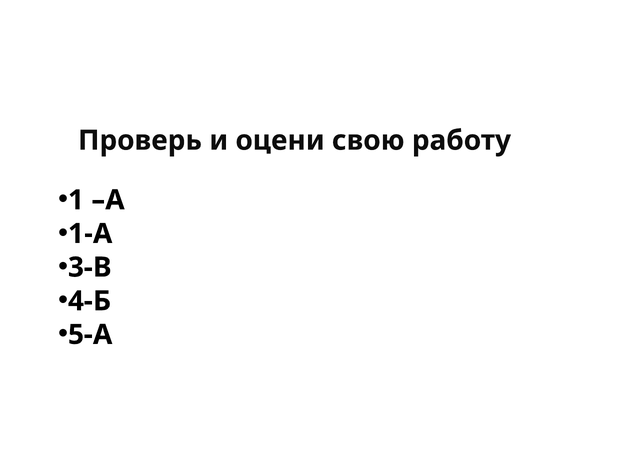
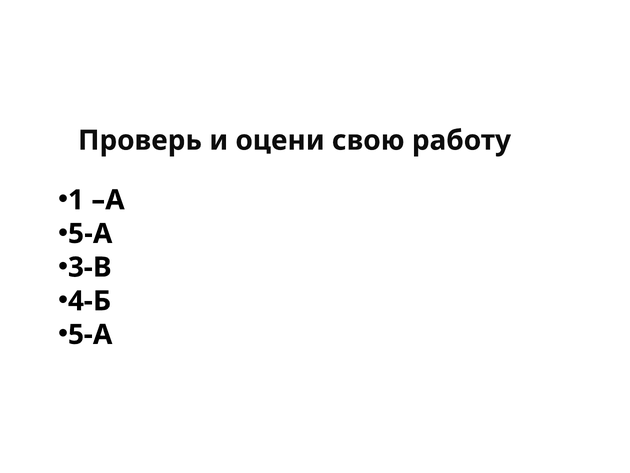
1-А at (90, 233): 1-А -> 5-А
